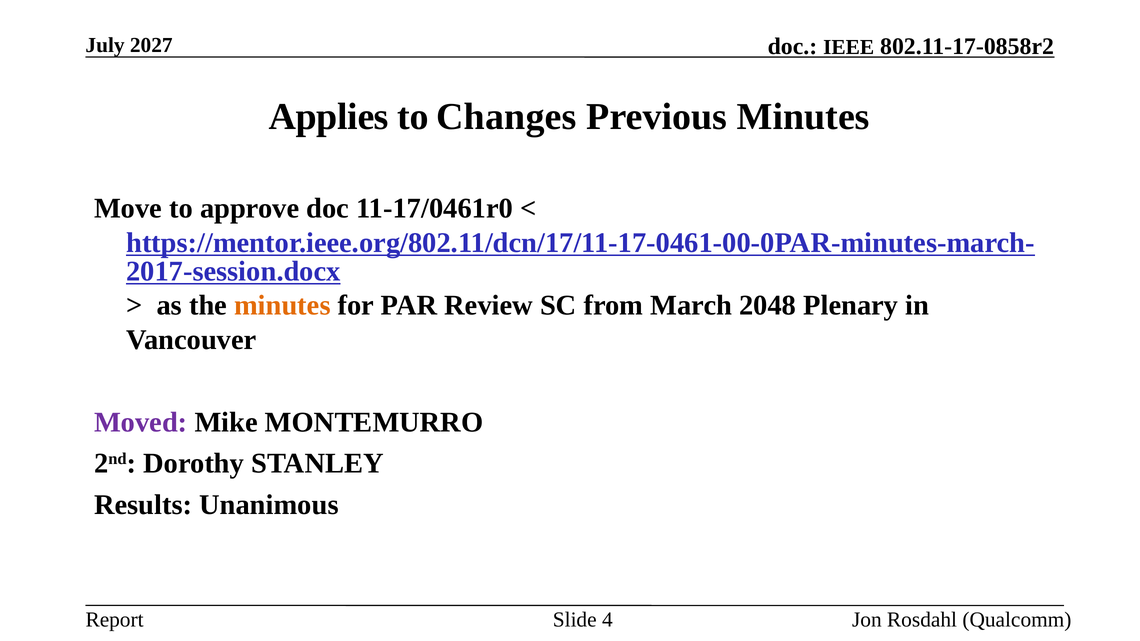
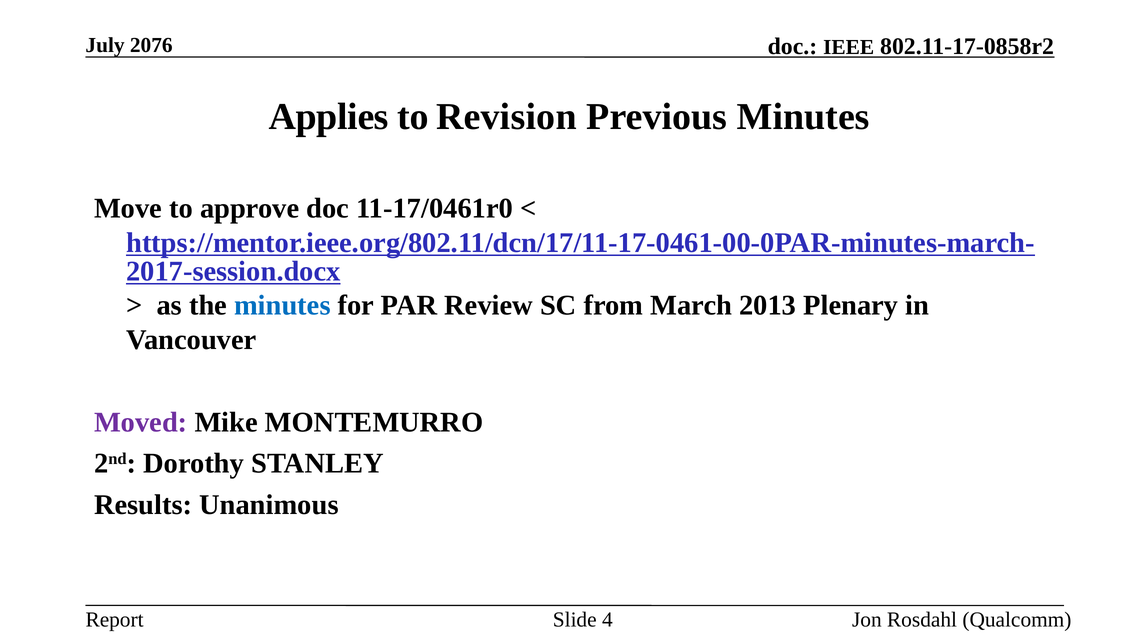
2027: 2027 -> 2076
Changes: Changes -> Revision
minutes at (282, 306) colour: orange -> blue
2048: 2048 -> 2013
